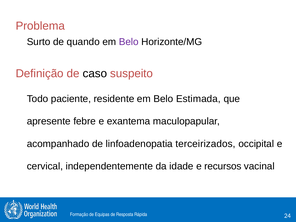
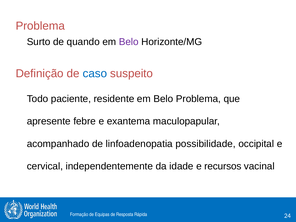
caso colour: black -> blue
Belo Estimada: Estimada -> Problema
terceirizados: terceirizados -> possibilidade
